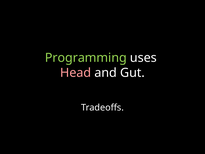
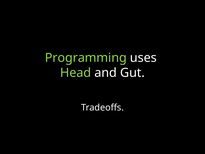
Head colour: pink -> light green
